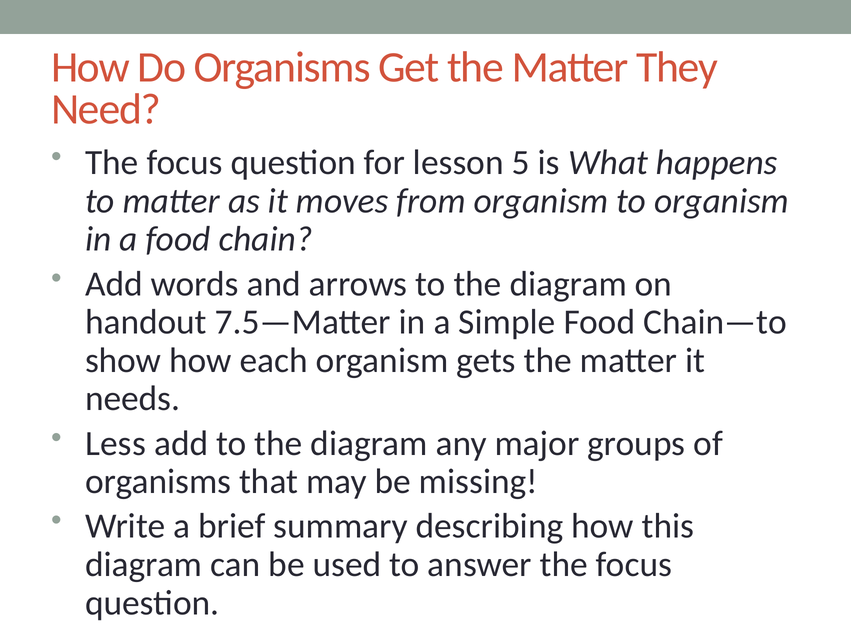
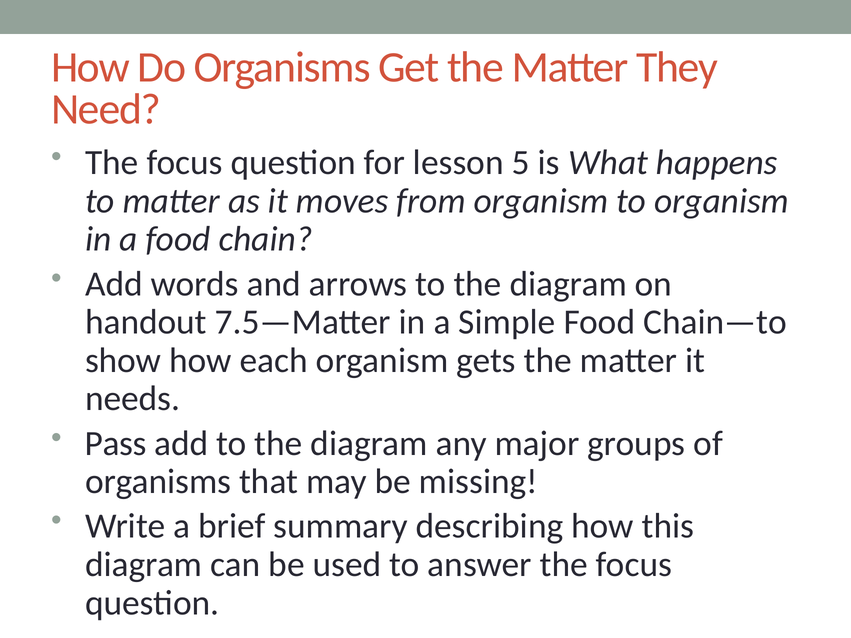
Less: Less -> Pass
